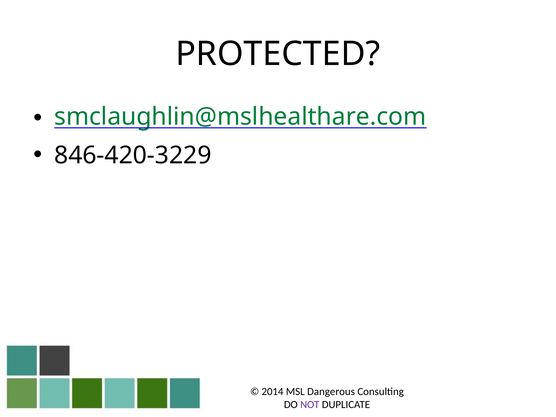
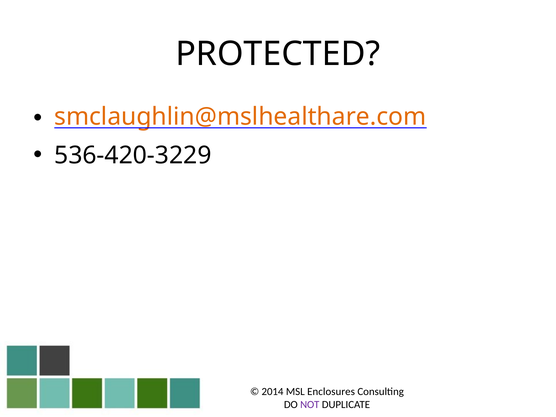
smclaughlin@mslhealthare.com colour: green -> orange
846-420-3229: 846-420-3229 -> 536-420-3229
Dangerous: Dangerous -> Enclosures
